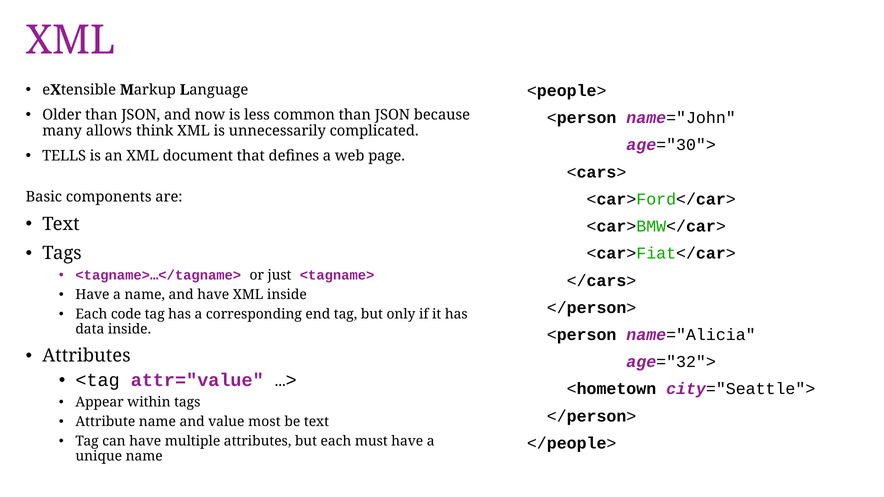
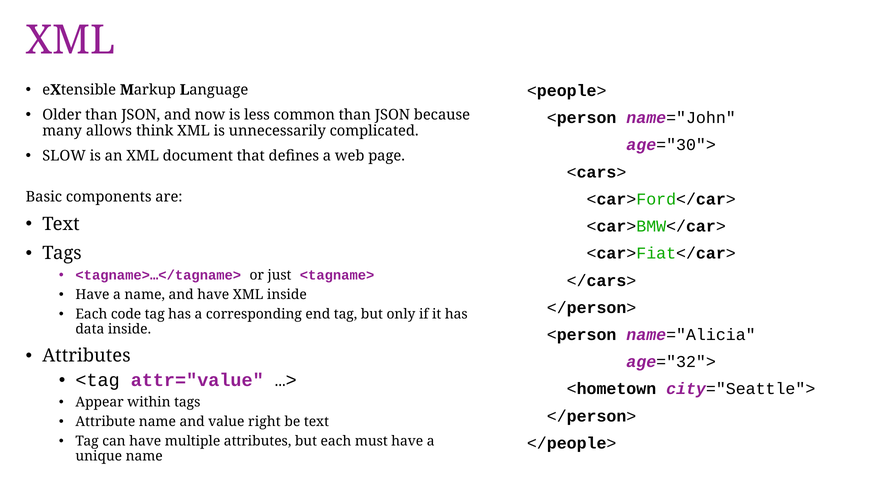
TELLS: TELLS -> SLOW
most: most -> right
